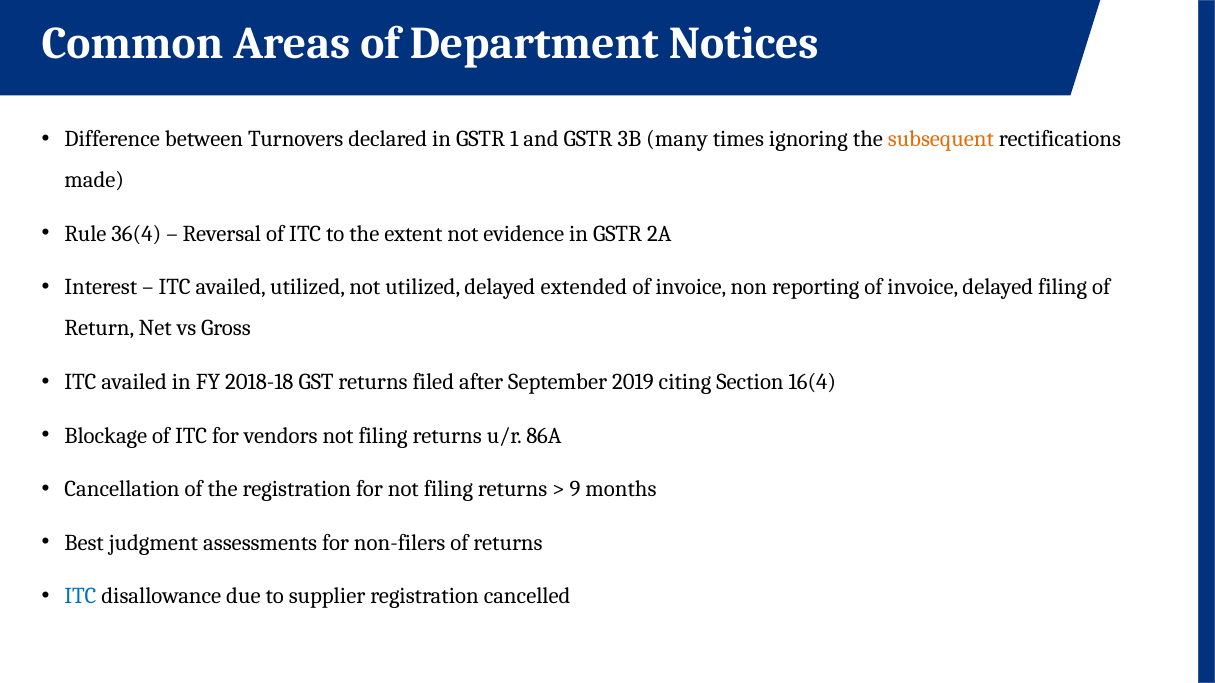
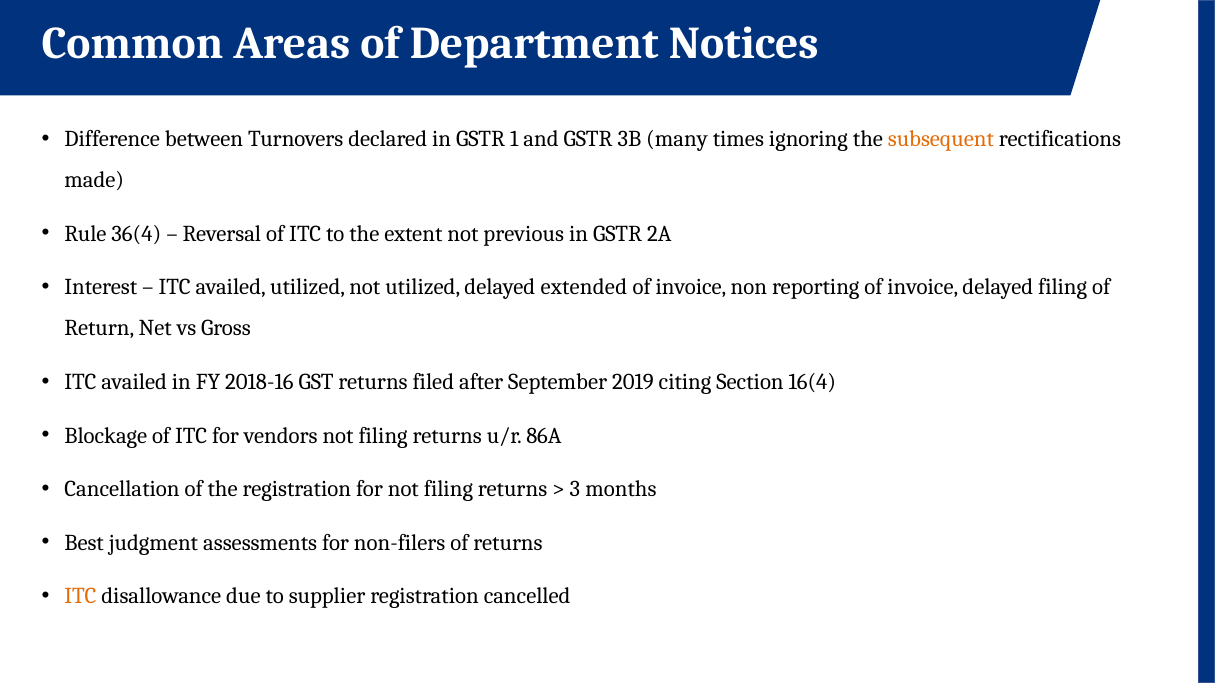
evidence: evidence -> previous
2018-18: 2018-18 -> 2018-16
9: 9 -> 3
ITC at (80, 597) colour: blue -> orange
